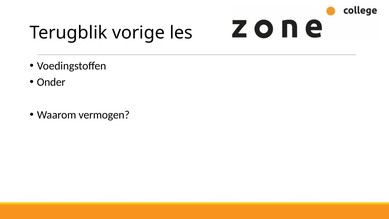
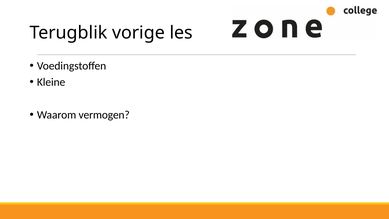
Onder: Onder -> Kleine
